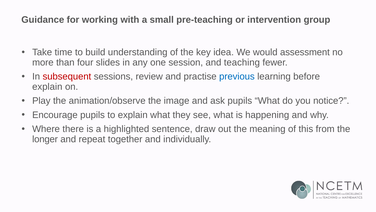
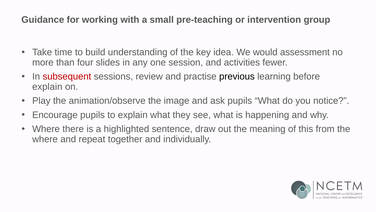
teaching: teaching -> activities
previous colour: blue -> black
longer at (45, 139): longer -> where
